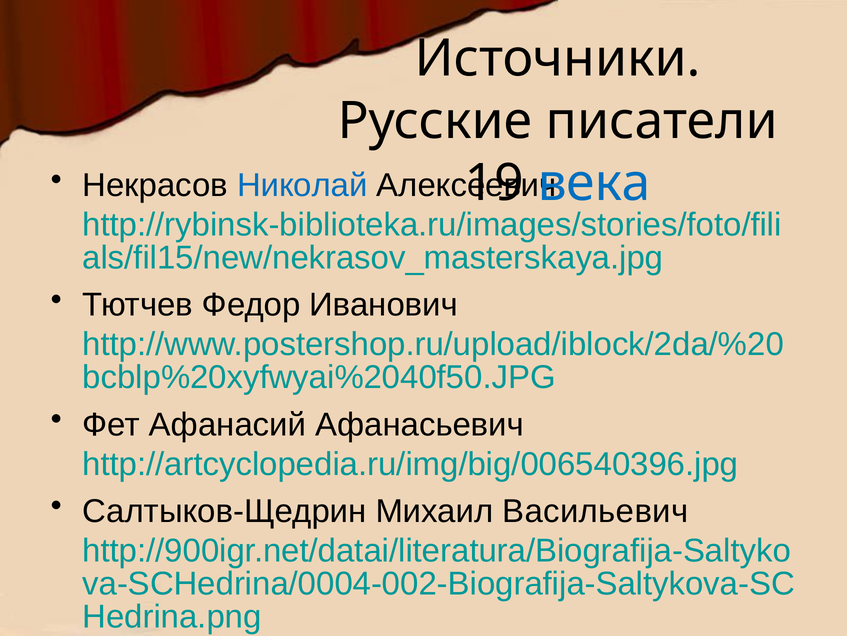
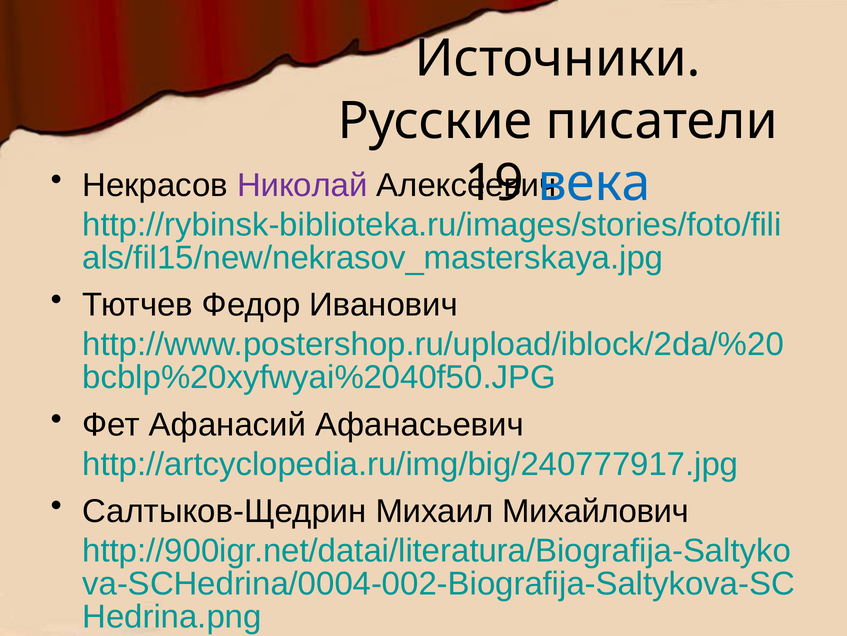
Николай colour: blue -> purple
http://artcyclopedia.ru/img/big/006540396.jpg: http://artcyclopedia.ru/img/big/006540396.jpg -> http://artcyclopedia.ru/img/big/240777917.jpg
Васильевич: Васильевич -> Михайлович
